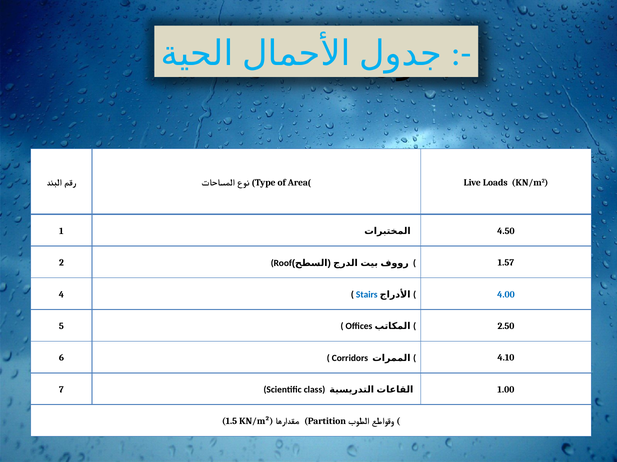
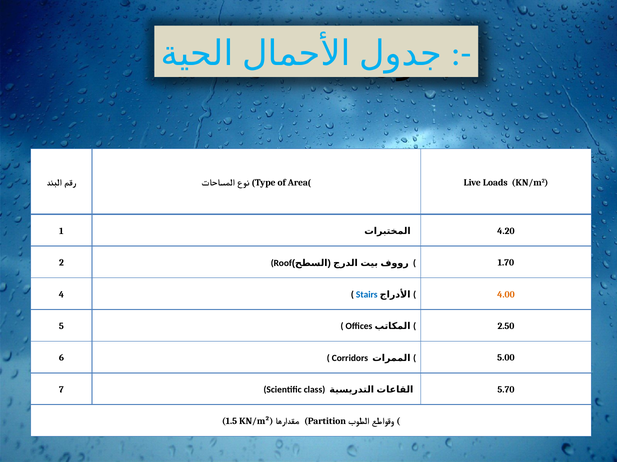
4.50: 4.50 -> 4.20
1.57: 1.57 -> 1.70
4.00 colour: blue -> orange
4.10: 4.10 -> 5.00
1.00: 1.00 -> 5.70
